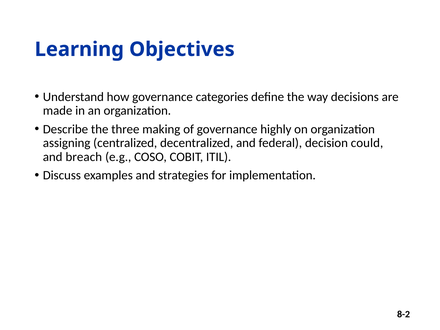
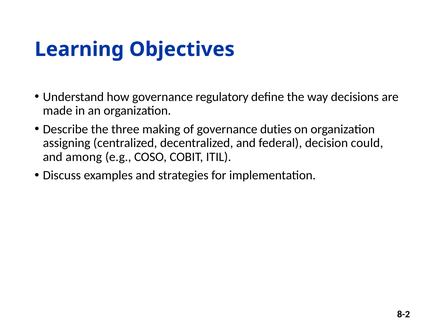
categories: categories -> regulatory
highly: highly -> duties
breach: breach -> among
